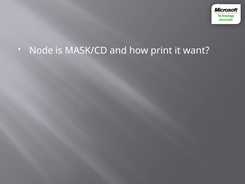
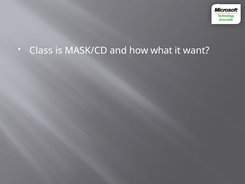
Node: Node -> Class
print: print -> what
